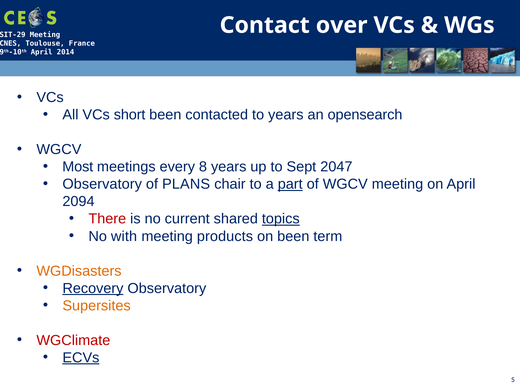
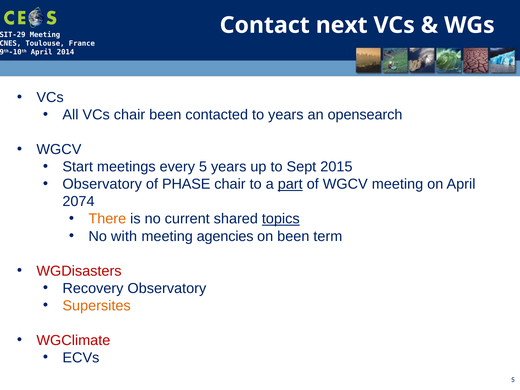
over: over -> next
VCs short: short -> chair
Most: Most -> Start
every 8: 8 -> 5
2047: 2047 -> 2015
PLANS: PLANS -> PHASE
2094: 2094 -> 2074
There colour: red -> orange
products: products -> agencies
WGDisasters colour: orange -> red
Recovery underline: present -> none
ECVs underline: present -> none
